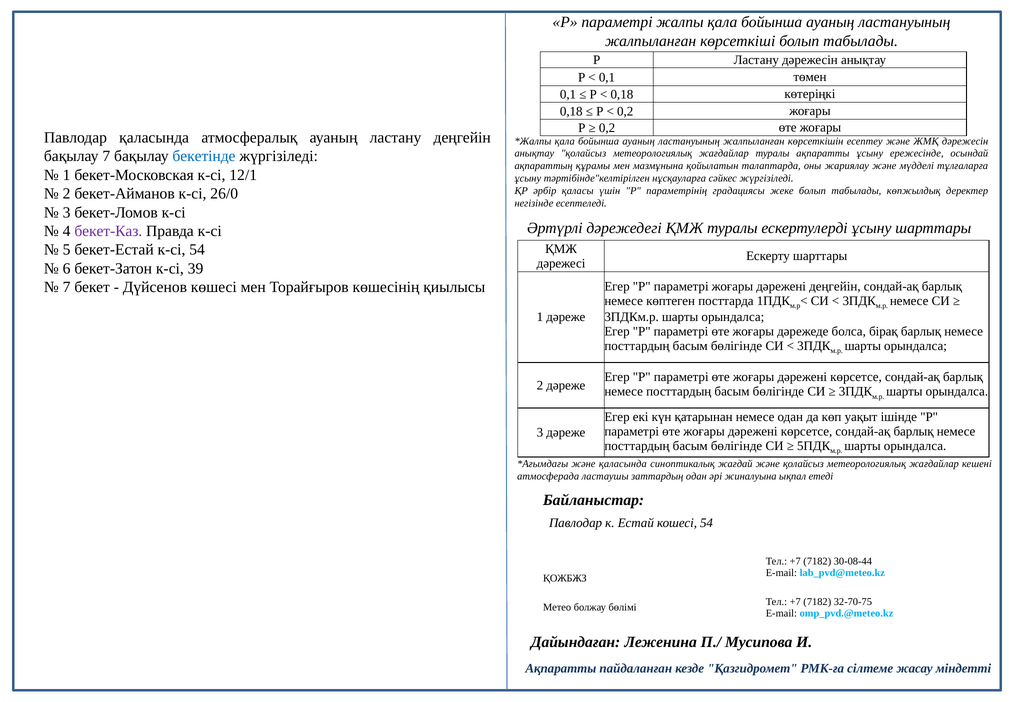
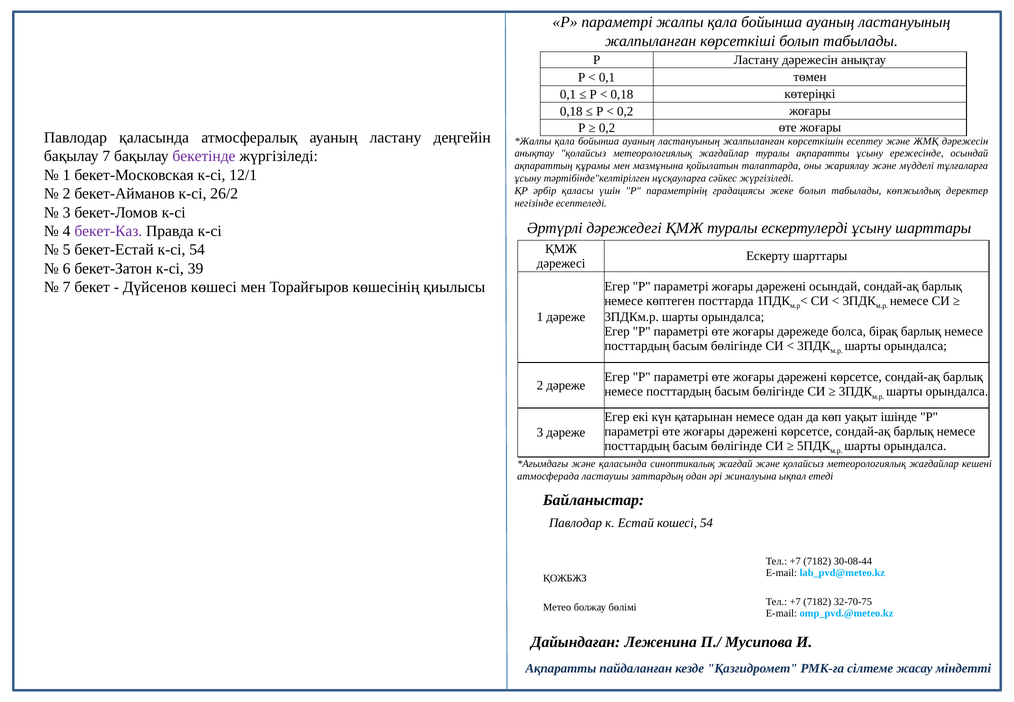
бекетінде colour: blue -> purple
26/0: 26/0 -> 26/2
дәрежені деңгейін: деңгейін -> осындай
